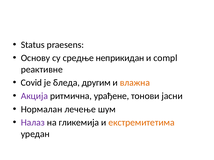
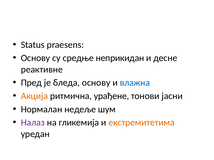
compl: compl -> десне
Covid: Covid -> Пред
бледа другим: другим -> основу
влажна colour: orange -> blue
Акција colour: purple -> orange
лечење: лечење -> недеље
